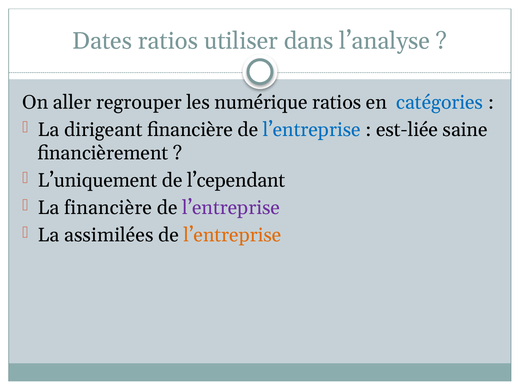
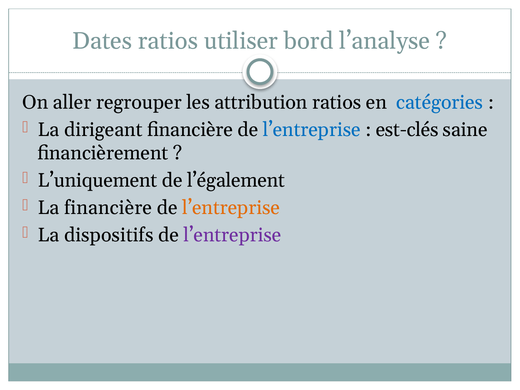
dans: dans -> bord
numérique: numérique -> attribution
est-liée: est-liée -> est-clés
l’cependant: l’cependant -> l’également
l’entreprise at (231, 208) colour: purple -> orange
assimilées: assimilées -> dispositifs
l’entreprise at (232, 235) colour: orange -> purple
